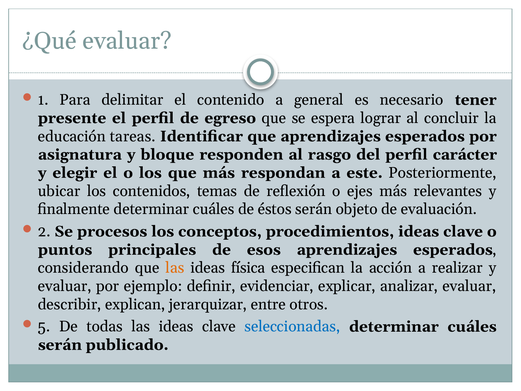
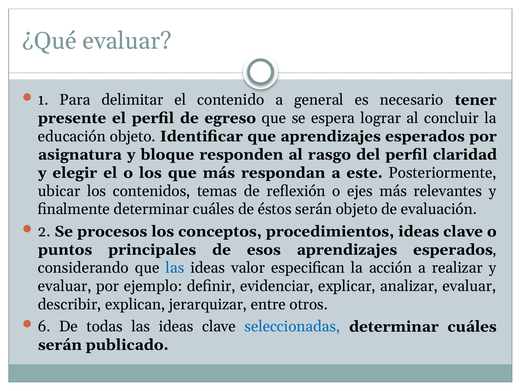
educación tareas: tareas -> objeto
carácter: carácter -> claridad
las at (175, 268) colour: orange -> blue
física: física -> valor
5: 5 -> 6
